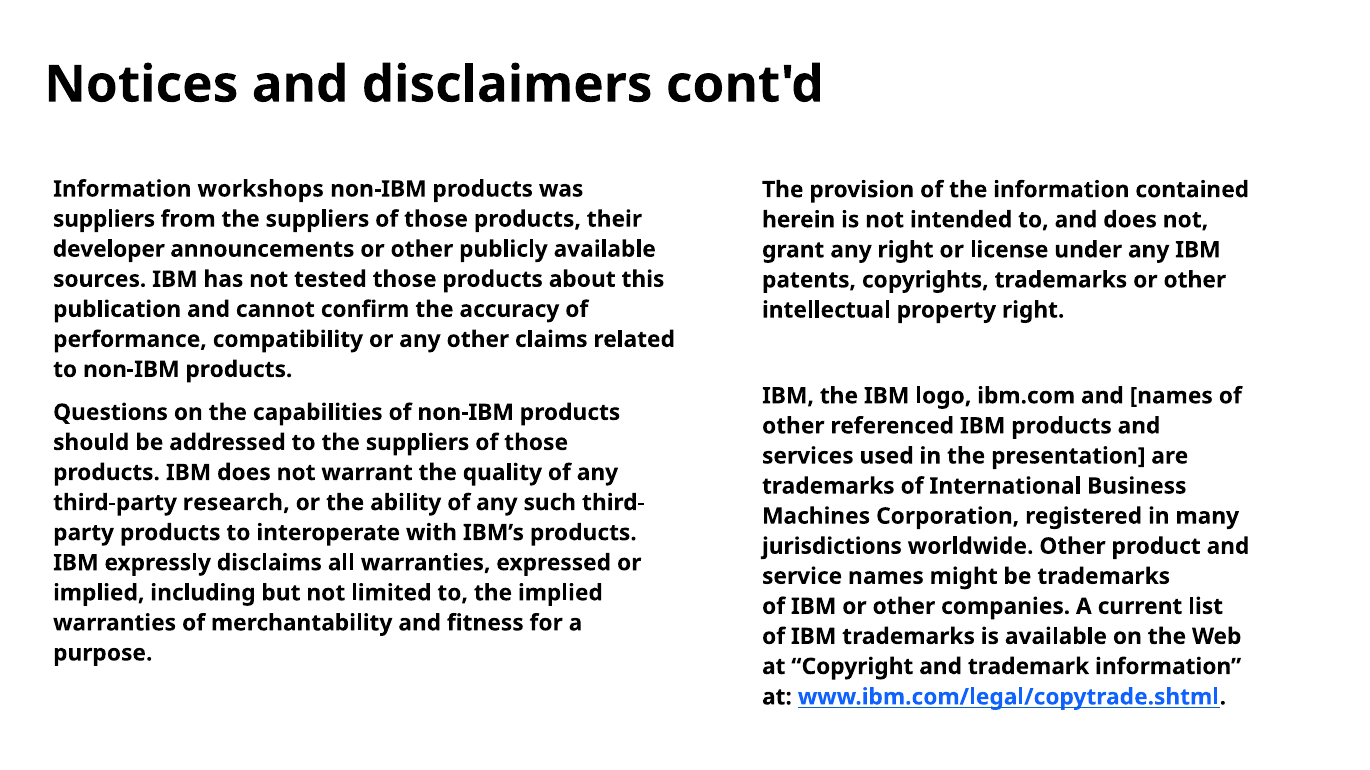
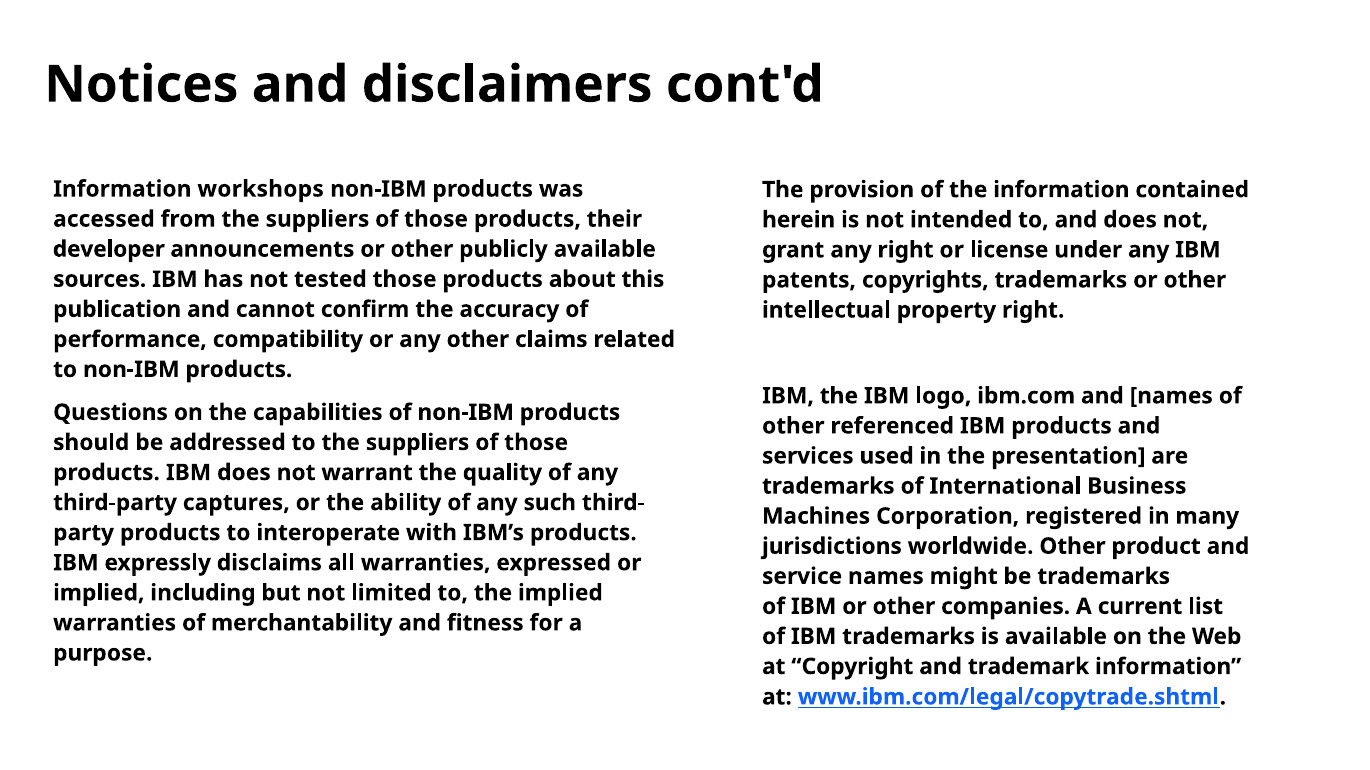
suppliers at (104, 219): suppliers -> accessed
research: research -> captures
